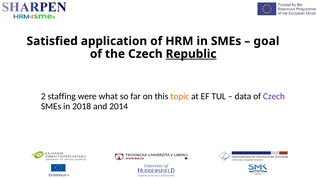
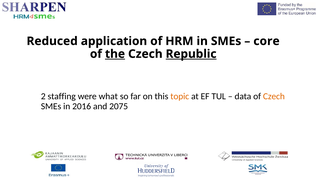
Satisfied: Satisfied -> Reduced
goal: goal -> core
the underline: none -> present
Czech at (274, 96) colour: purple -> orange
2018: 2018 -> 2016
2014: 2014 -> 2075
